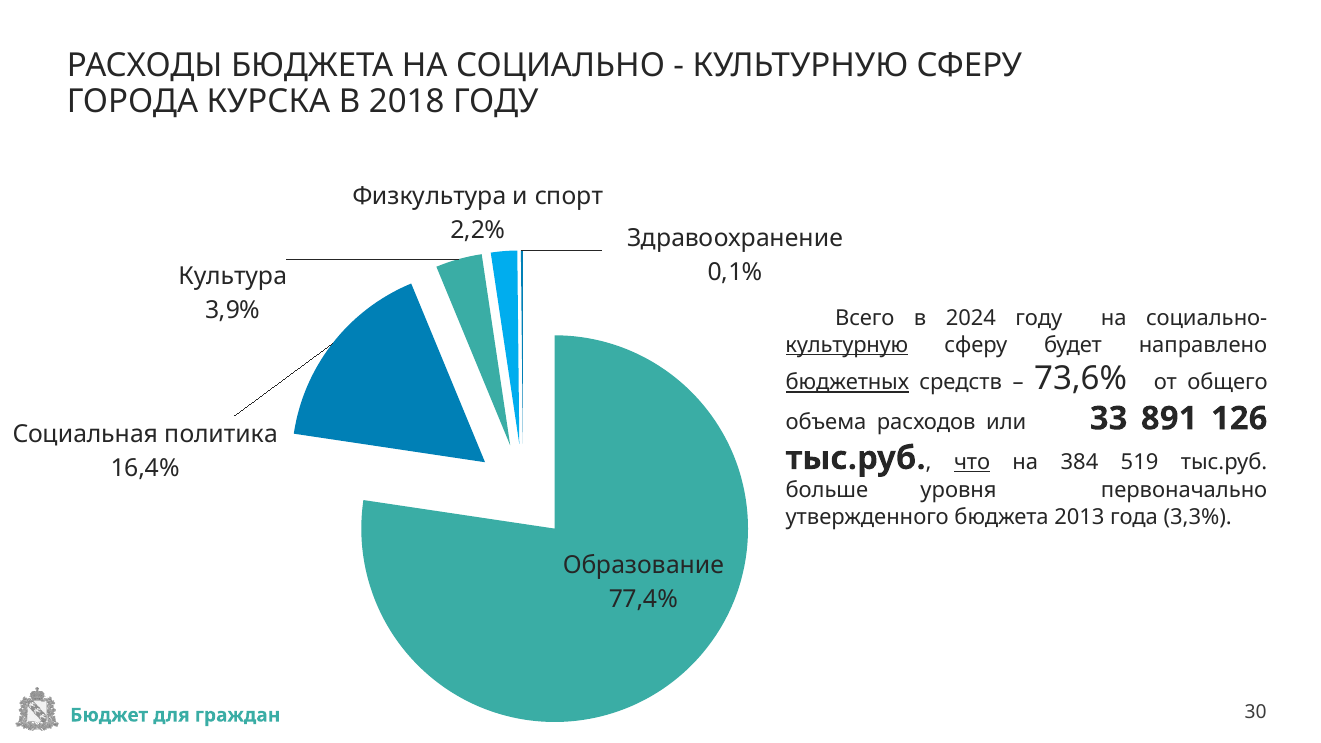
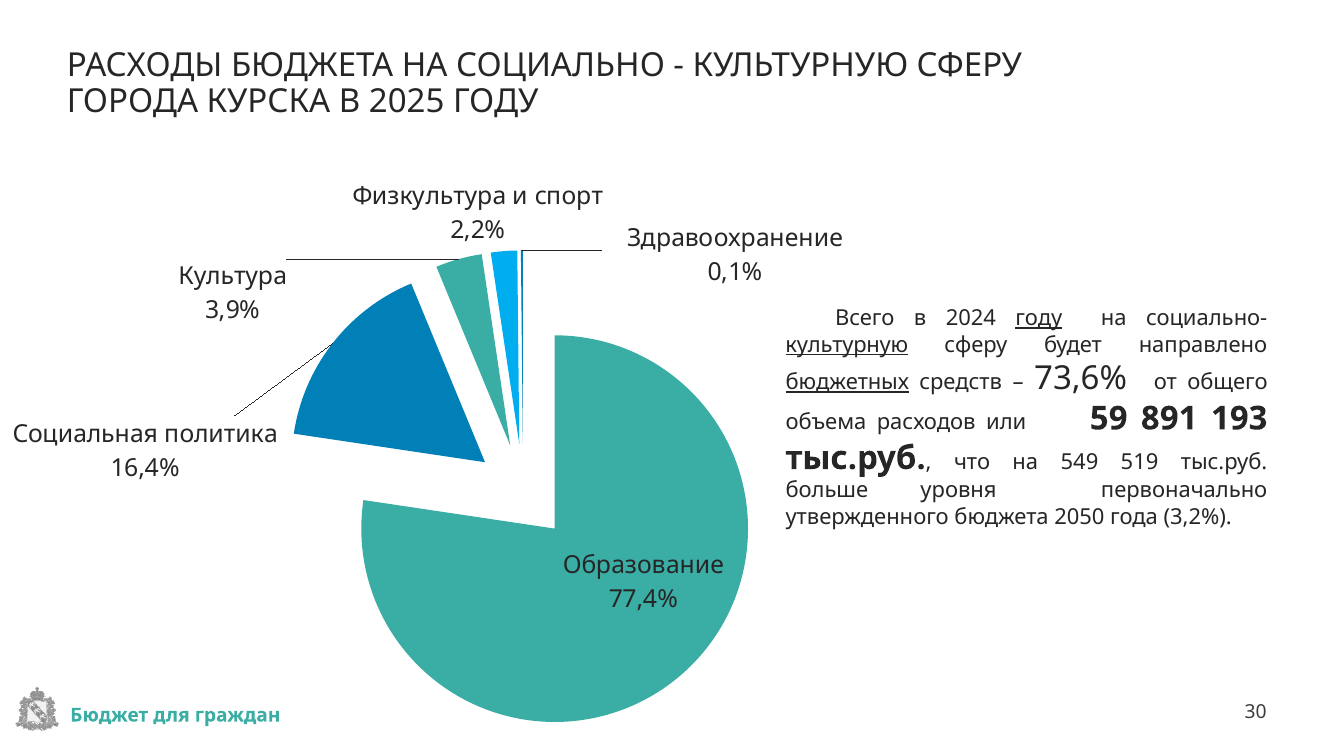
2018: 2018 -> 2025
году at (1039, 319) underline: none -> present
33: 33 -> 59
126: 126 -> 193
что underline: present -> none
384: 384 -> 549
2013: 2013 -> 2050
3,3%: 3,3% -> 3,2%
